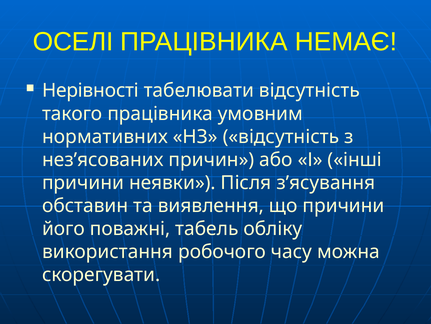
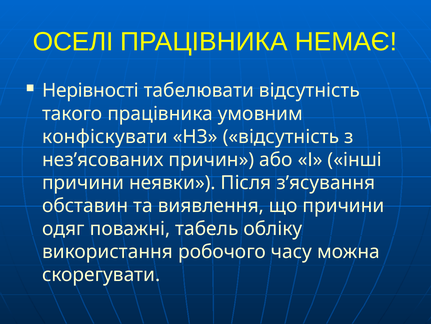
нормативних: нормативних -> конфіскувати
його: його -> одяг
